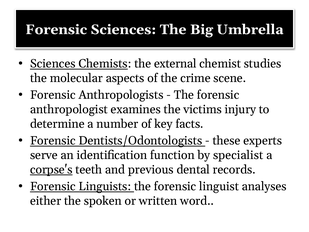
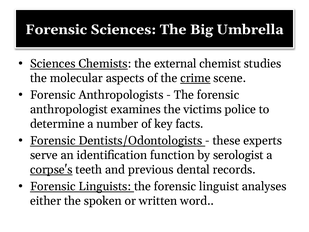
crime underline: none -> present
injury: injury -> police
specialist: specialist -> serologist
